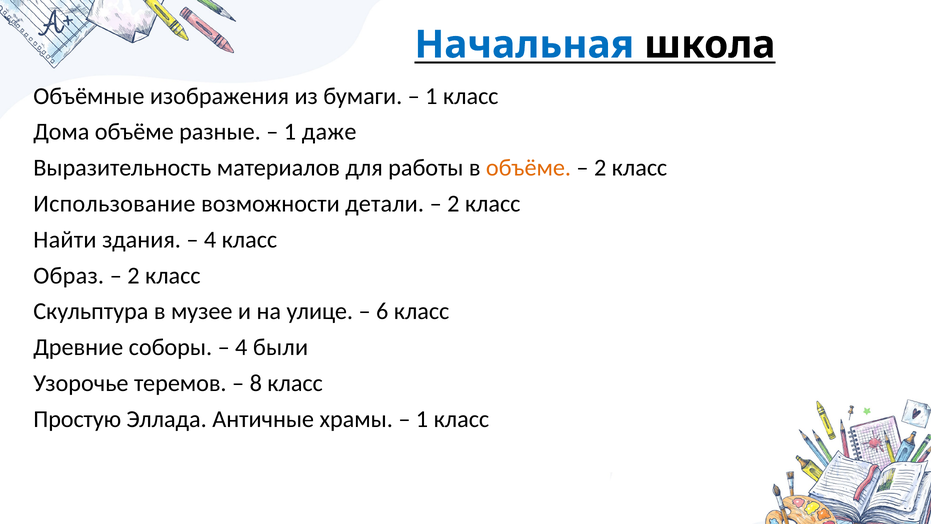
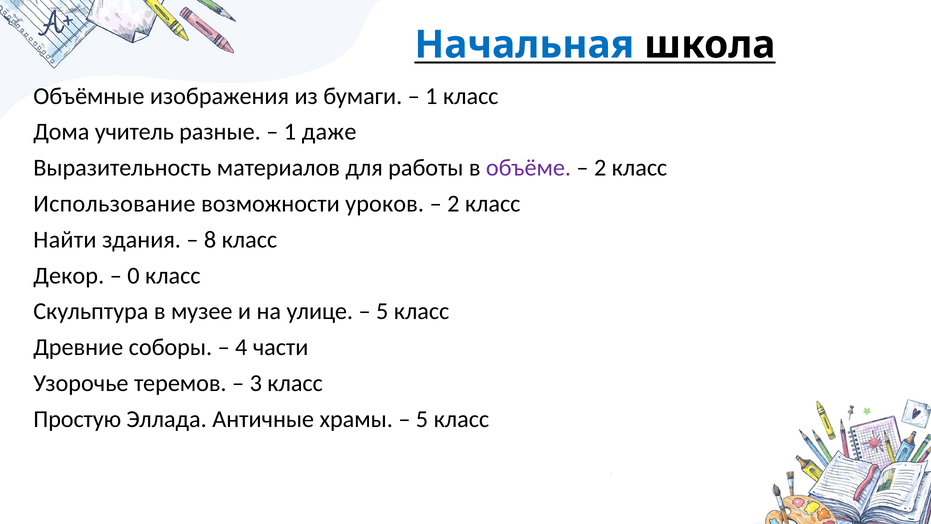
Дома объёме: объёме -> учитель
объёме at (529, 168) colour: orange -> purple
детали: детали -> уроков
4 at (210, 240): 4 -> 8
Образ: Образ -> Декор
2 at (133, 275): 2 -> 0
6 at (382, 311): 6 -> 5
были: были -> части
8: 8 -> 3
1 at (422, 419): 1 -> 5
